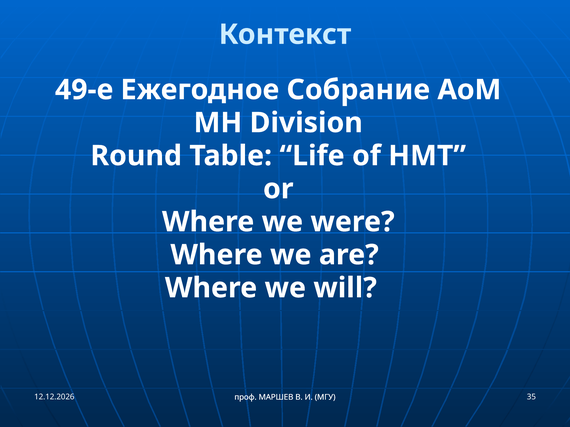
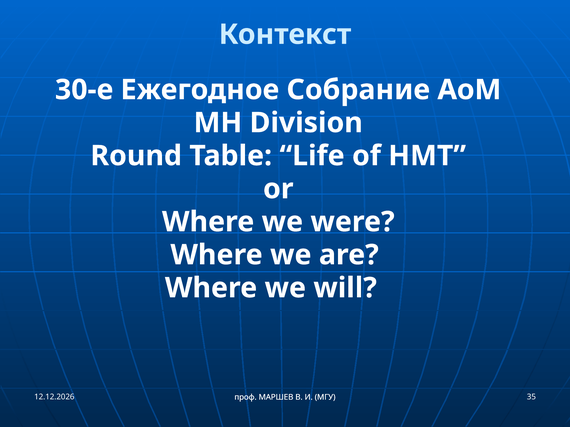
49-е: 49-е -> 30-е
